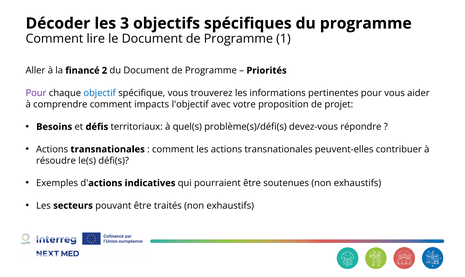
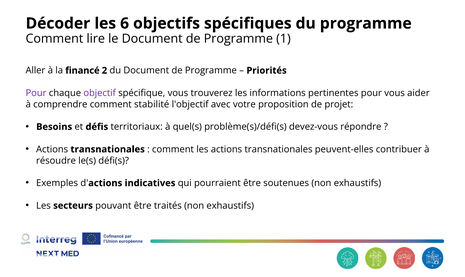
3: 3 -> 6
objectif colour: blue -> purple
impacts: impacts -> stabilité
